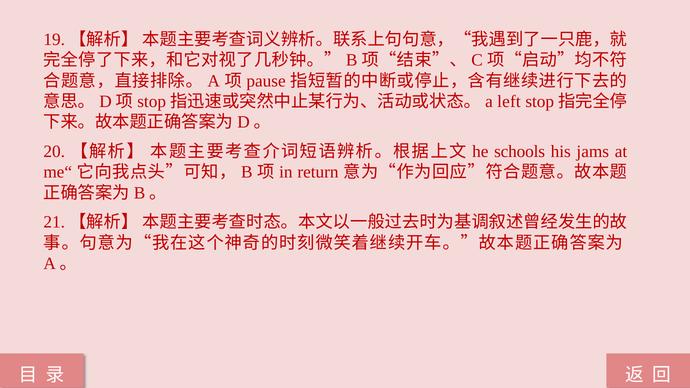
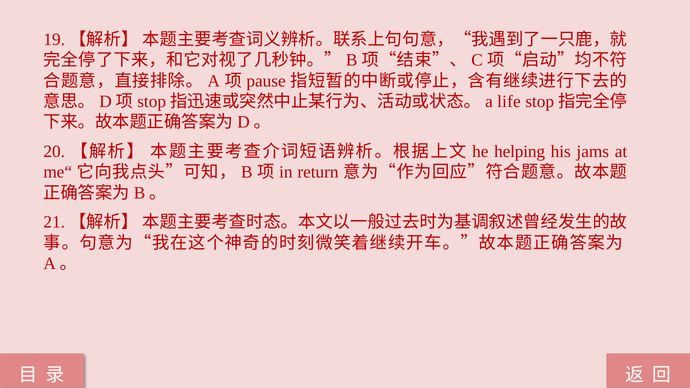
left: left -> life
schools: schools -> helping
